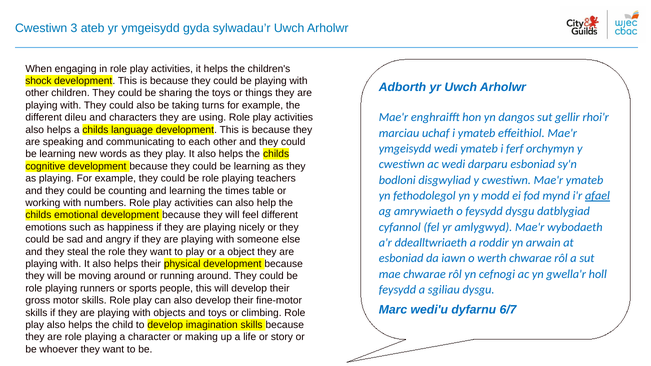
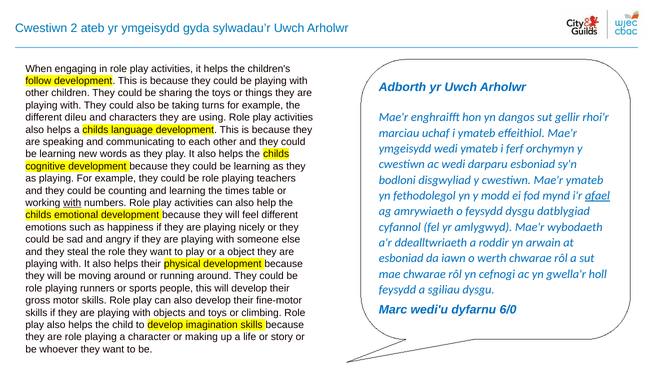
3: 3 -> 2
shock: shock -> follow
with at (72, 203) underline: none -> present
6/7: 6/7 -> 6/0
